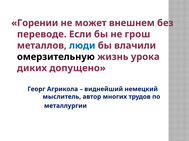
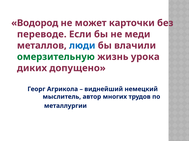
Горении: Горении -> Водород
внешнем: внешнем -> карточки
грош: грош -> меди
омерзительную colour: black -> green
